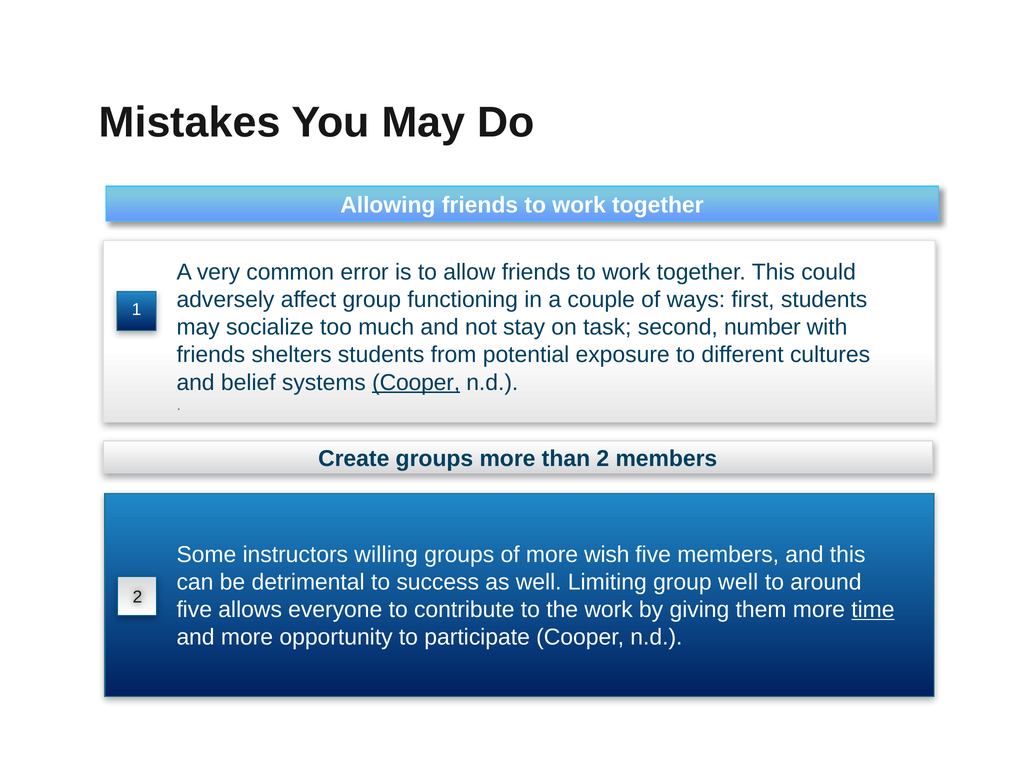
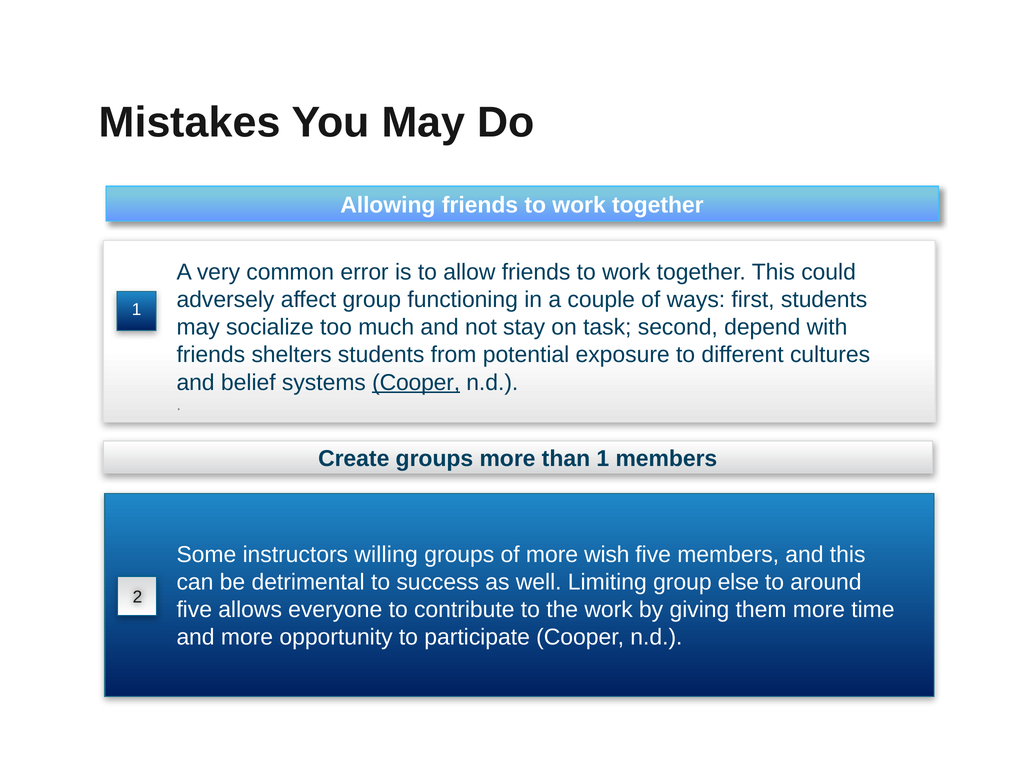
number: number -> depend
than 2: 2 -> 1
group well: well -> else
time underline: present -> none
